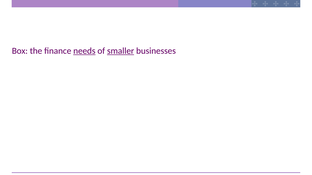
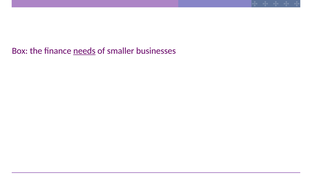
smaller underline: present -> none
